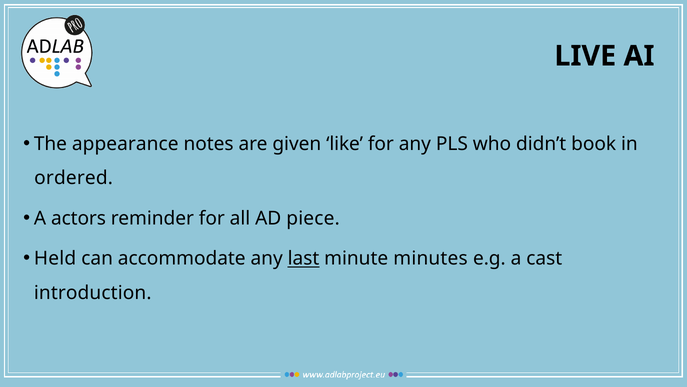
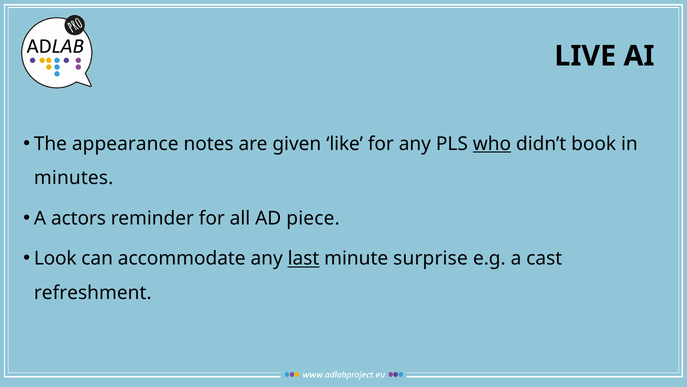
who underline: none -> present
ordered: ordered -> minutes
Held: Held -> Look
minutes: minutes -> surprise
introduction: introduction -> refreshment
